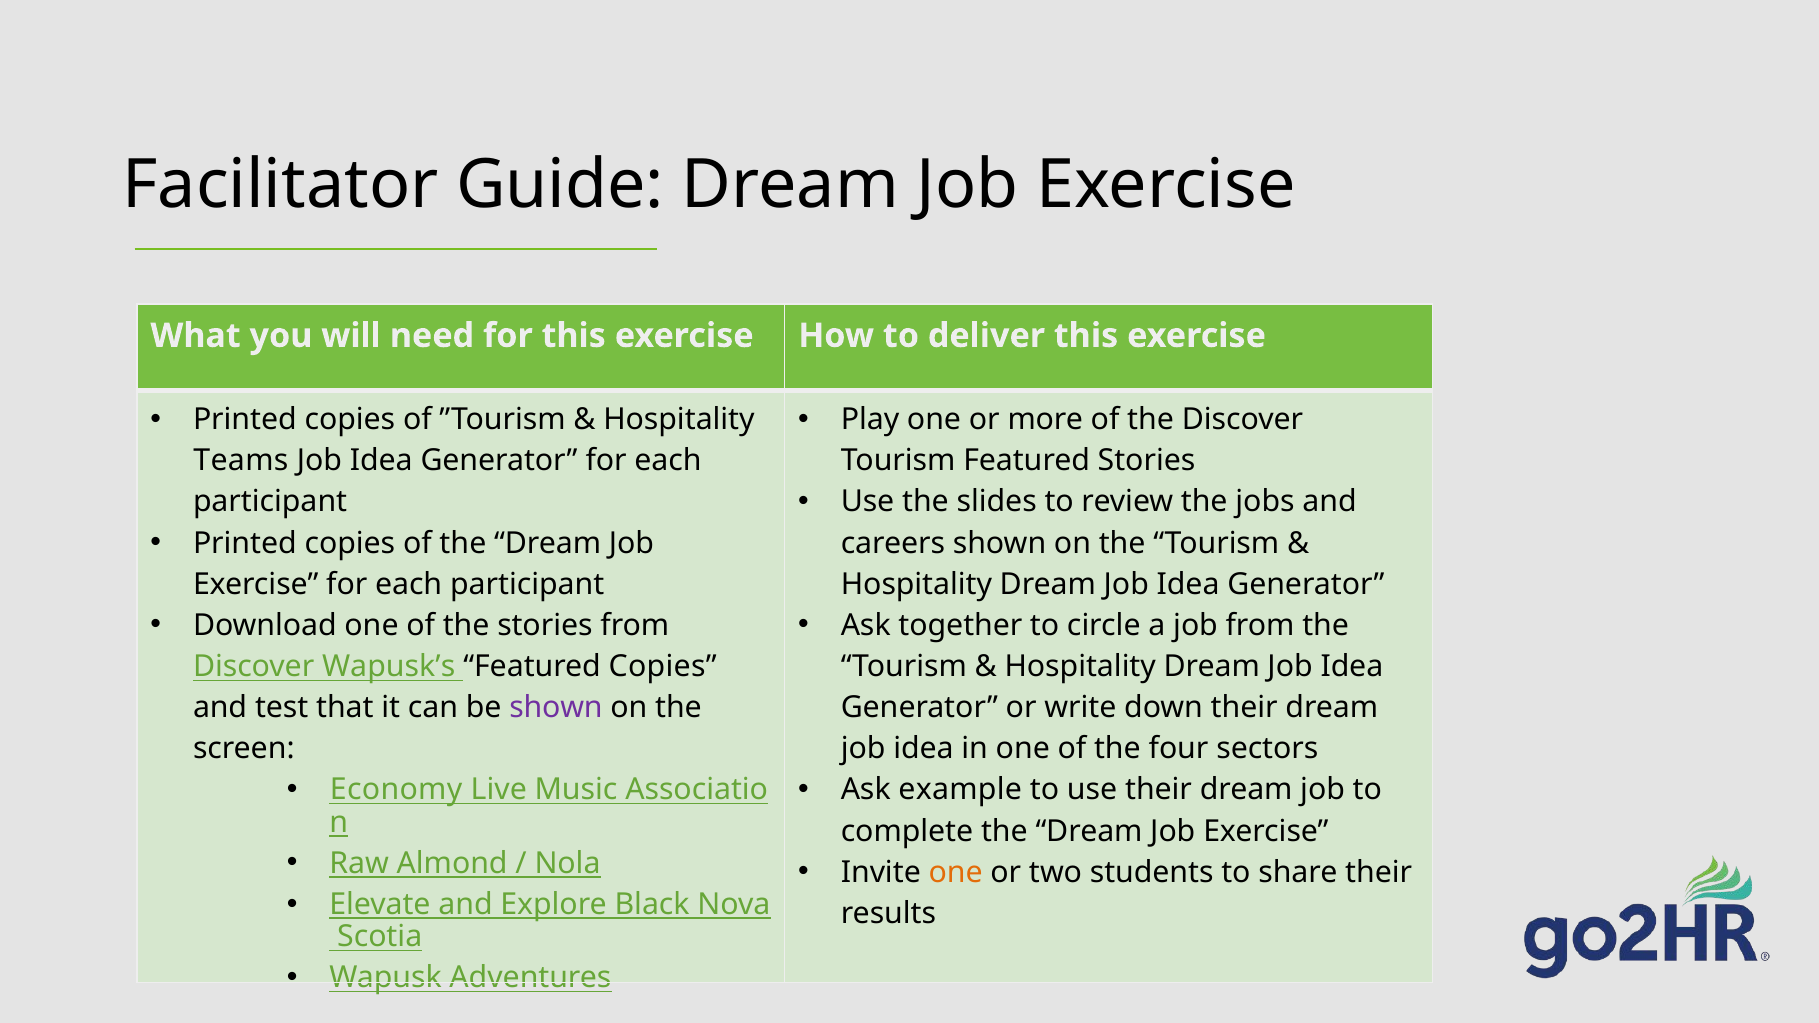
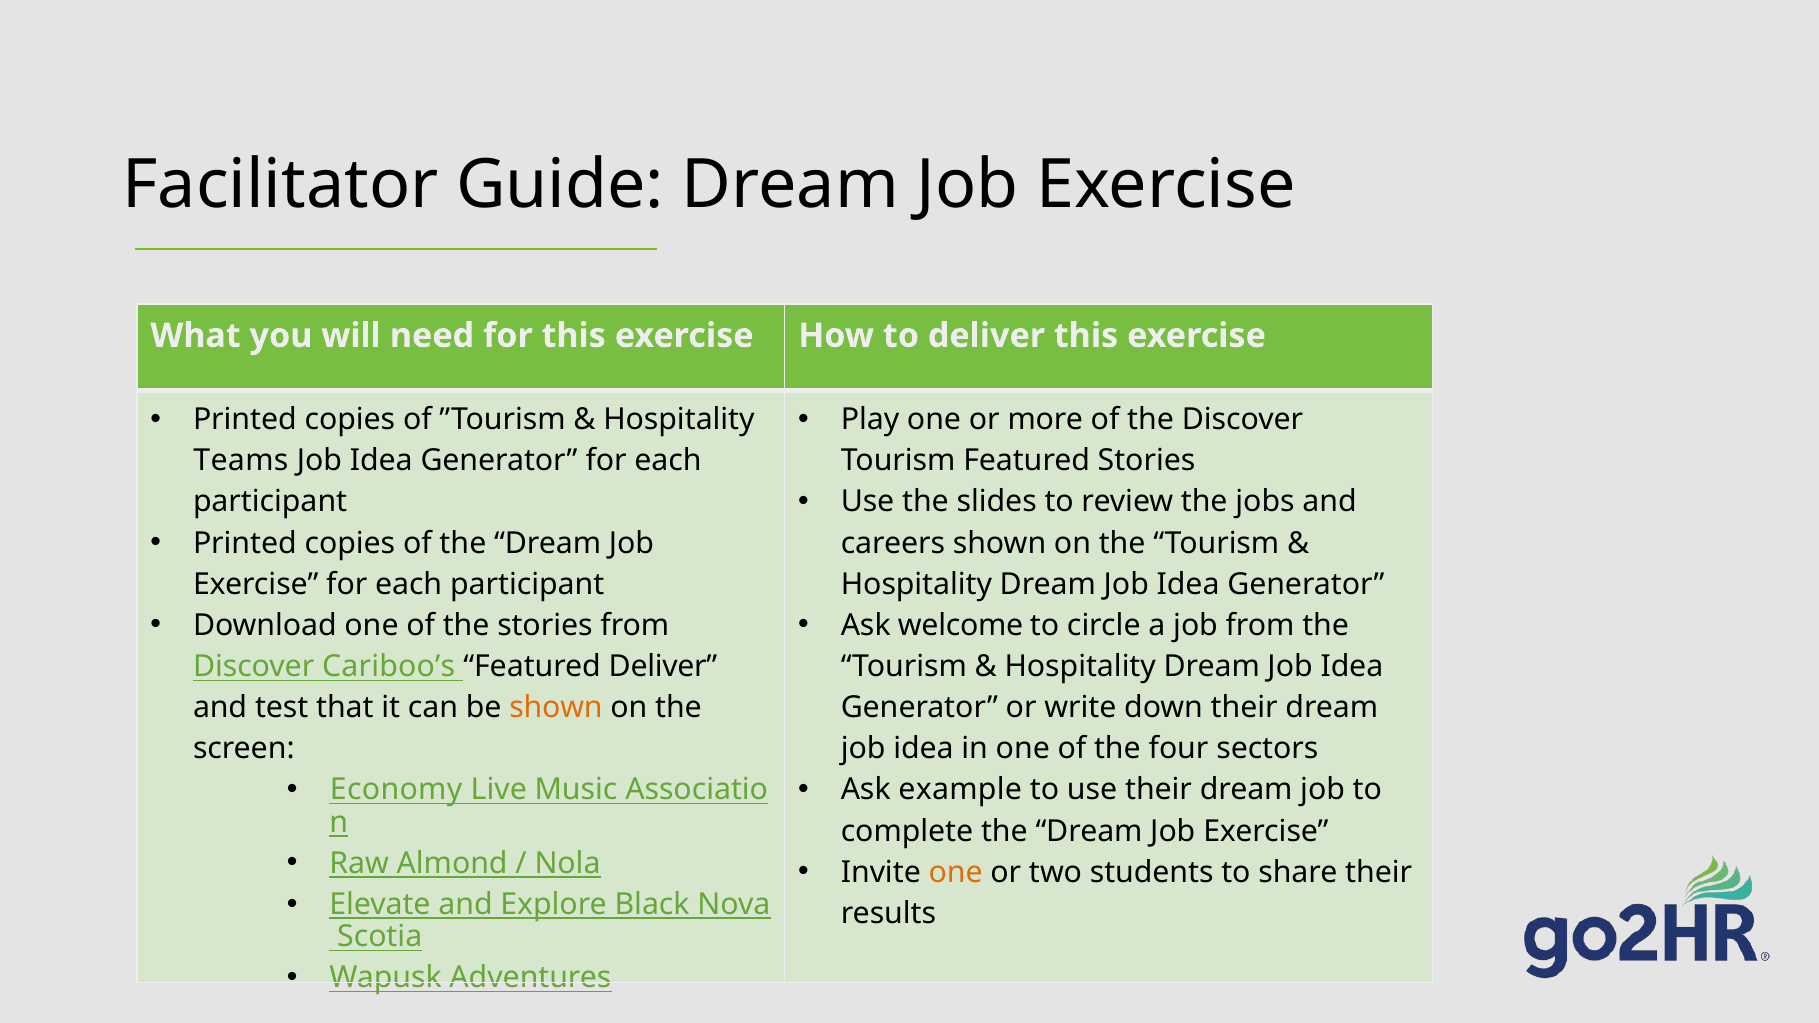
together: together -> welcome
Wapusk’s: Wapusk’s -> Cariboo’s
Featured Copies: Copies -> Deliver
shown at (556, 708) colour: purple -> orange
